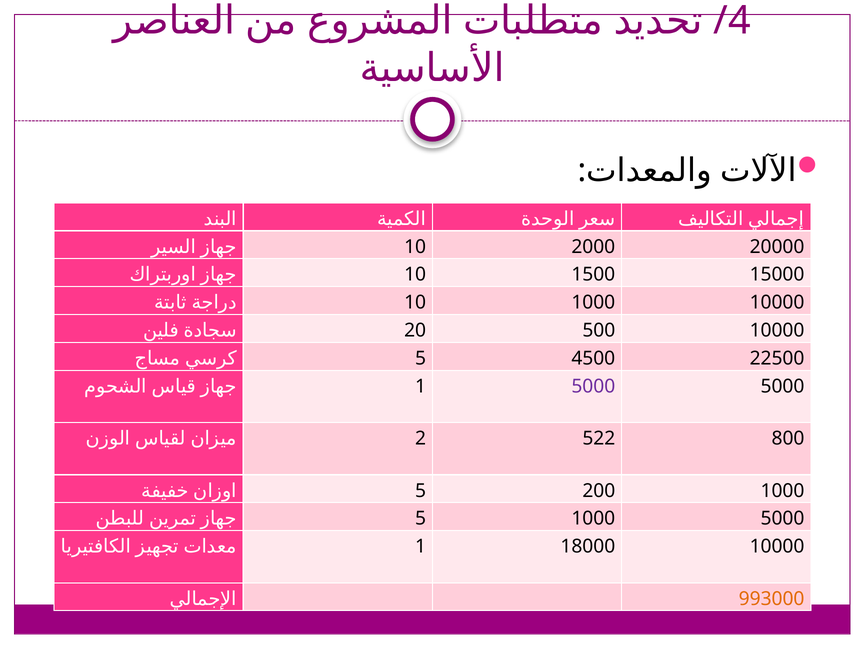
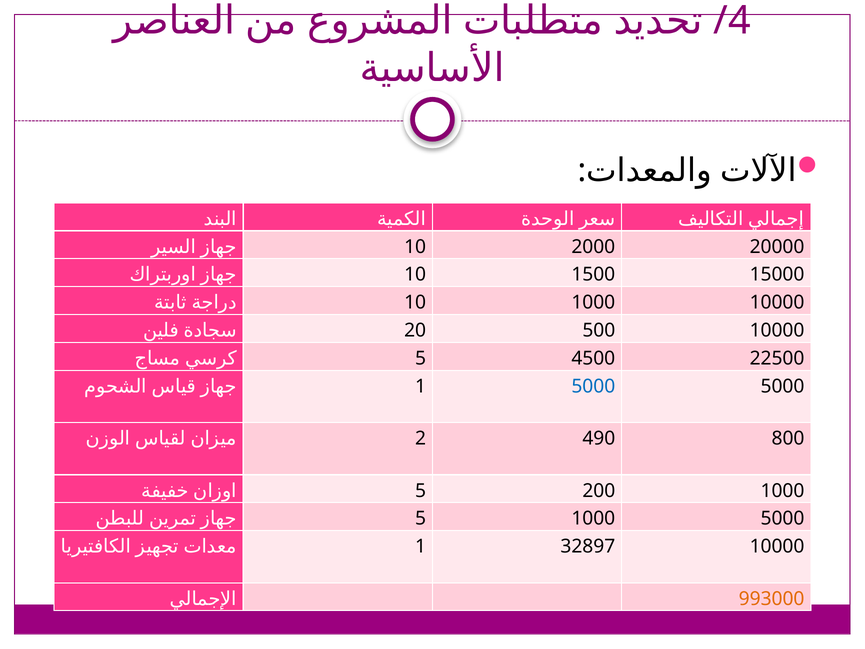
5000 at (593, 386) colour: purple -> blue
522: 522 -> 490
18000: 18000 -> 32897
